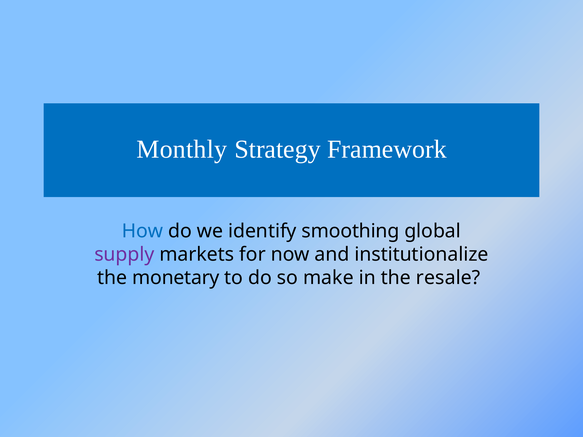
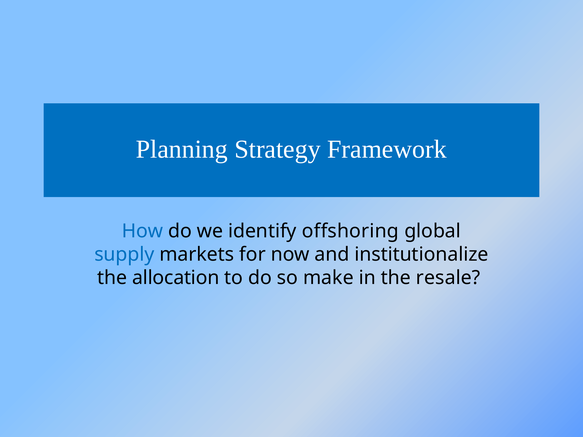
Monthly: Monthly -> Planning
smoothing: smoothing -> offshoring
supply colour: purple -> blue
monetary: monetary -> allocation
